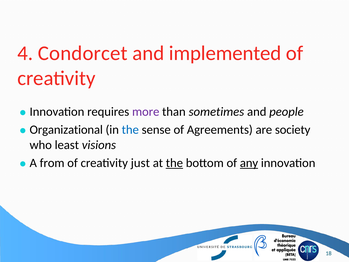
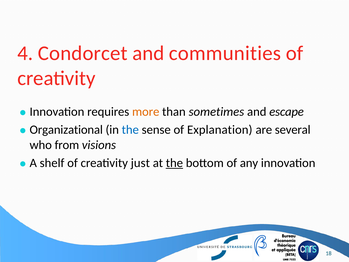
implemented: implemented -> communities
more colour: purple -> orange
people: people -> escape
Agreements: Agreements -> Explanation
society: society -> several
least: least -> from
from: from -> shelf
any underline: present -> none
